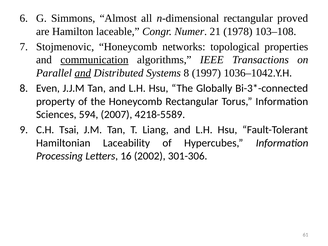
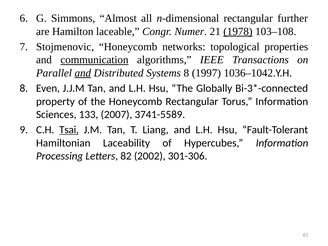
proved: proved -> further
1978 underline: none -> present
594: 594 -> 133
4218-5589: 4218-5589 -> 3741-5589
Tsai underline: none -> present
16: 16 -> 82
